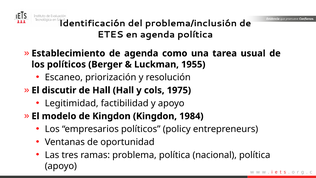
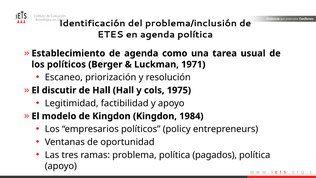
1955: 1955 -> 1971
nacional: nacional -> pagados
